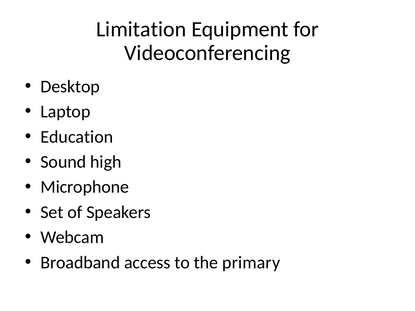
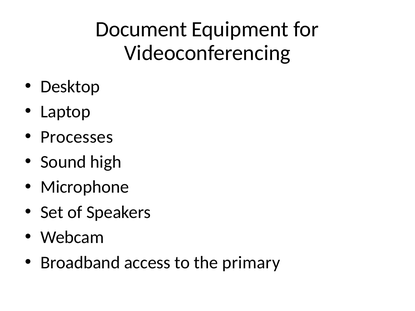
Limitation: Limitation -> Document
Education: Education -> Processes
